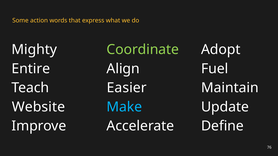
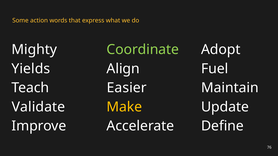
Entire: Entire -> Yields
Website: Website -> Validate
Make colour: light blue -> yellow
